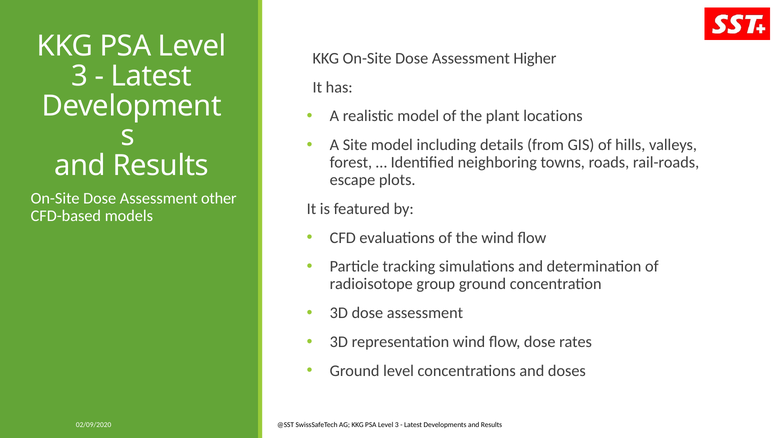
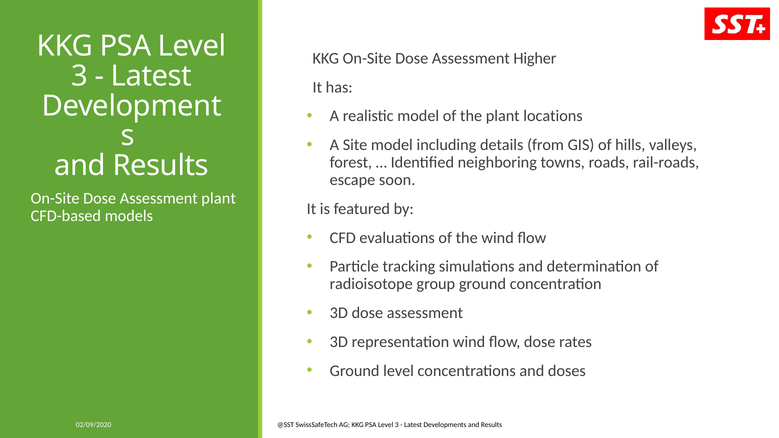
plots: plots -> soon
Assessment other: other -> plant
